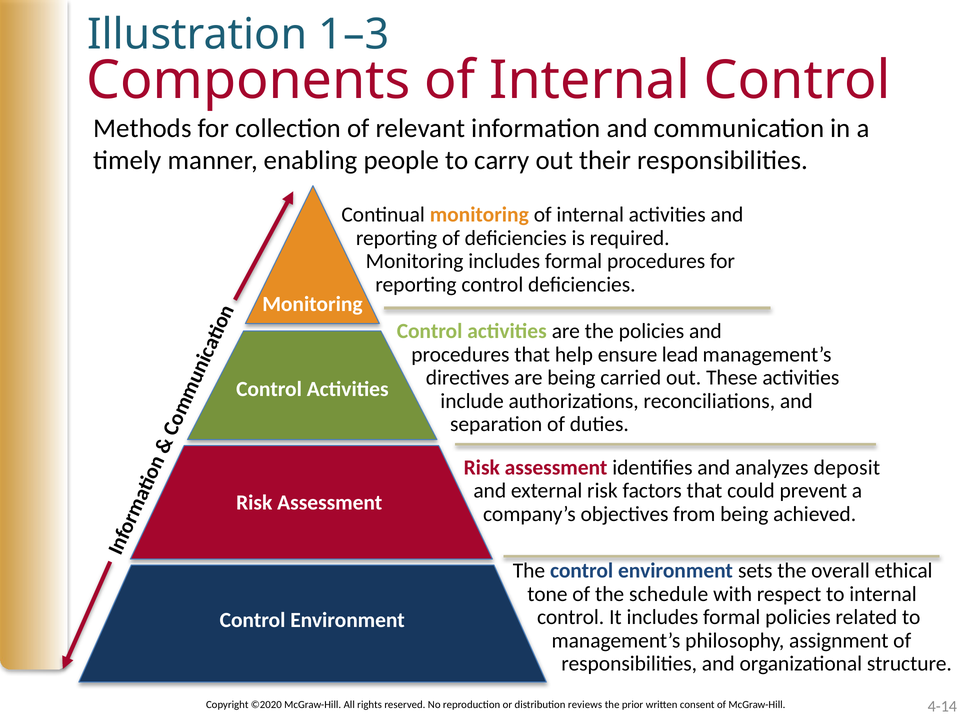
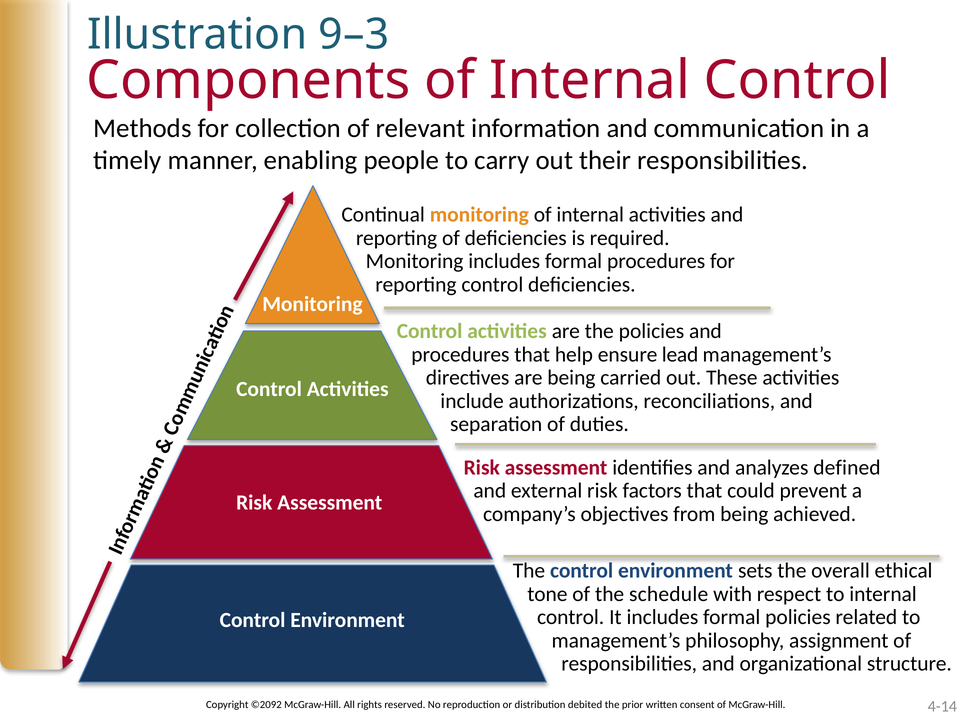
1–3: 1–3 -> 9–3
deposit: deposit -> defined
©2020: ©2020 -> ©2092
reviews: reviews -> debited
